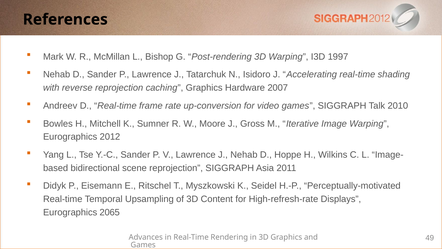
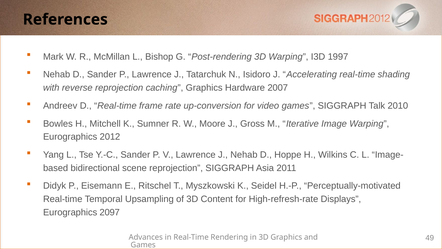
2065: 2065 -> 2097
